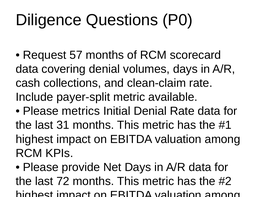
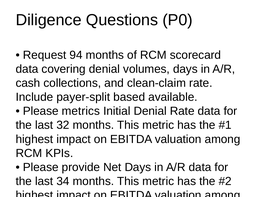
57: 57 -> 94
payer-split metric: metric -> based
31: 31 -> 32
72: 72 -> 34
